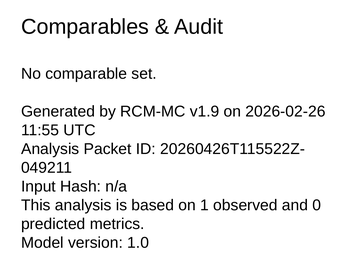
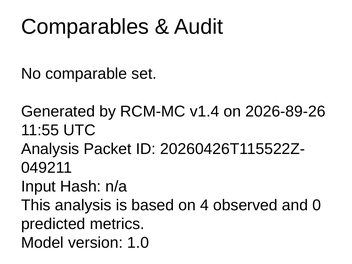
v1.9: v1.9 -> v1.4
2026-02-26: 2026-02-26 -> 2026-89-26
1: 1 -> 4
